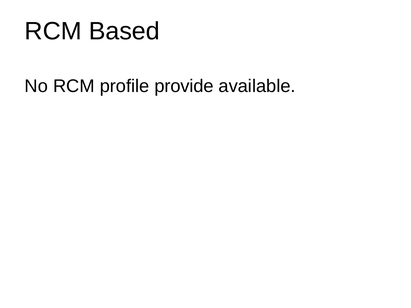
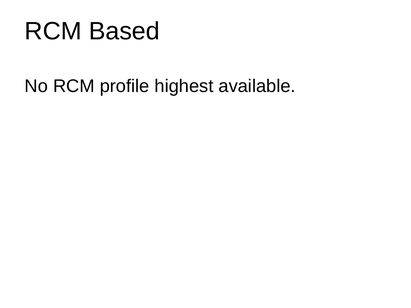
provide: provide -> highest
